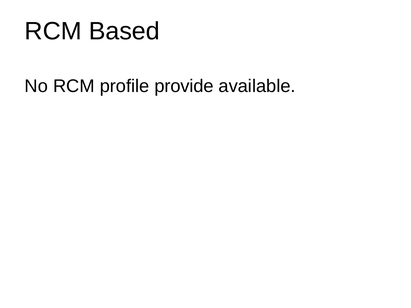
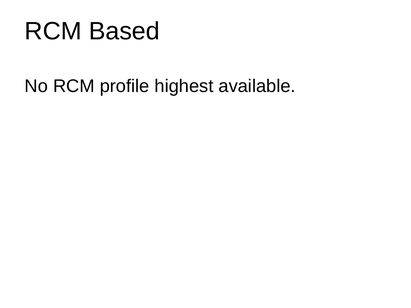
provide: provide -> highest
